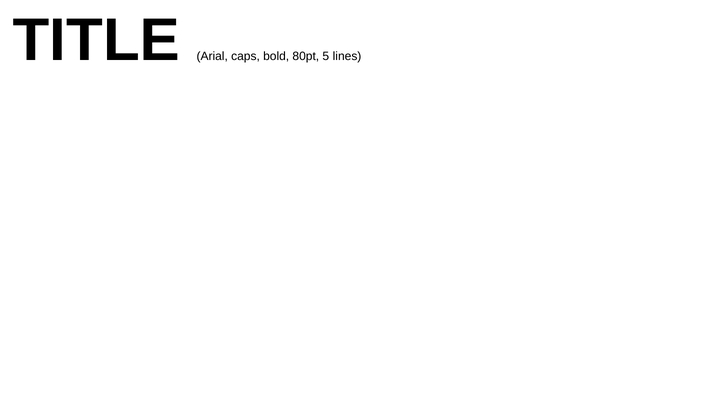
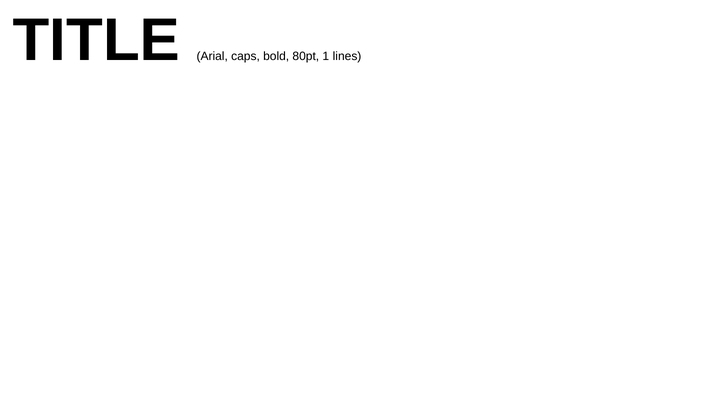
5: 5 -> 1
